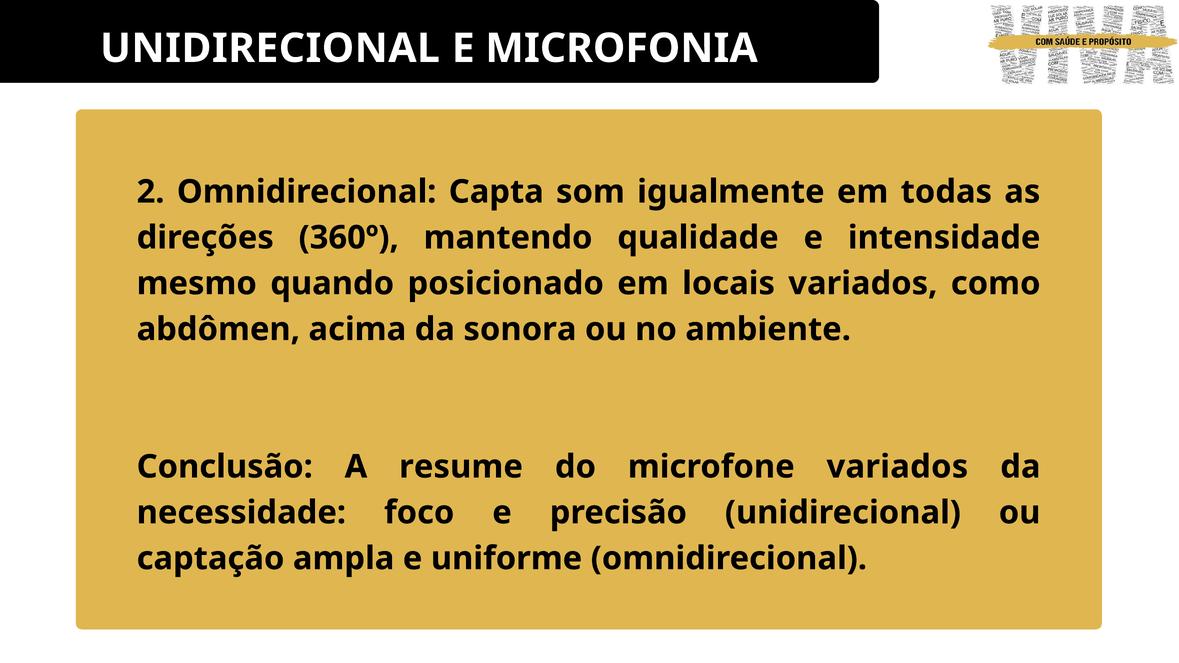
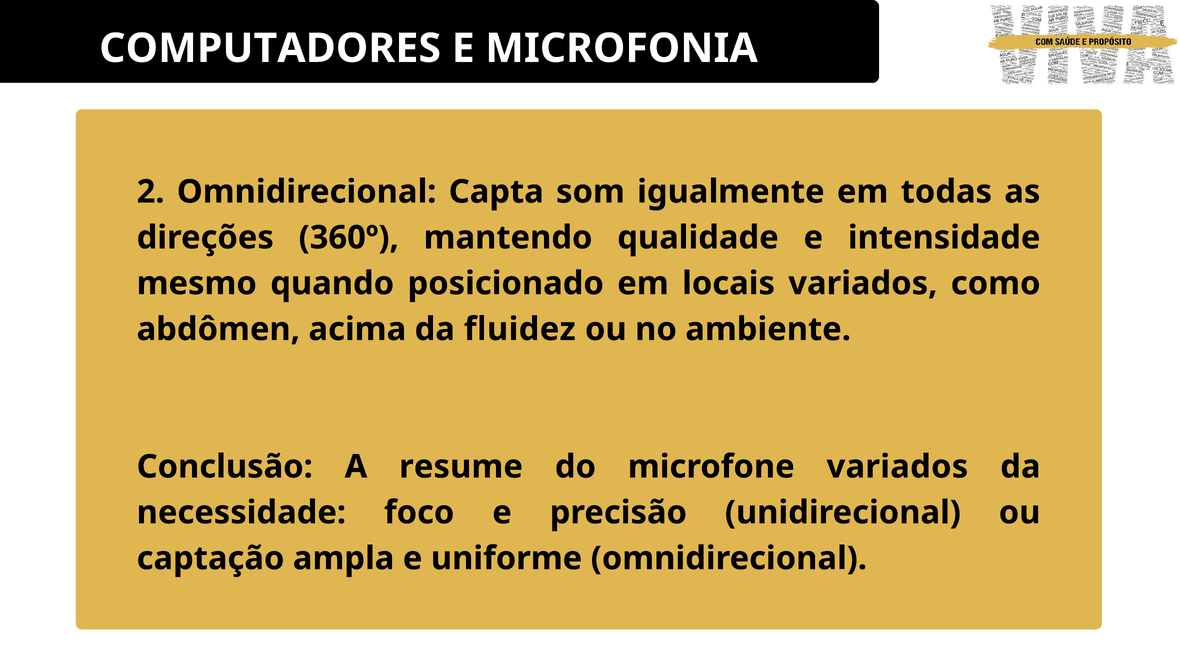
UNIDIRECIONAL at (270, 48): UNIDIRECIONAL -> COMPUTADORES
sonora: sonora -> fluidez
